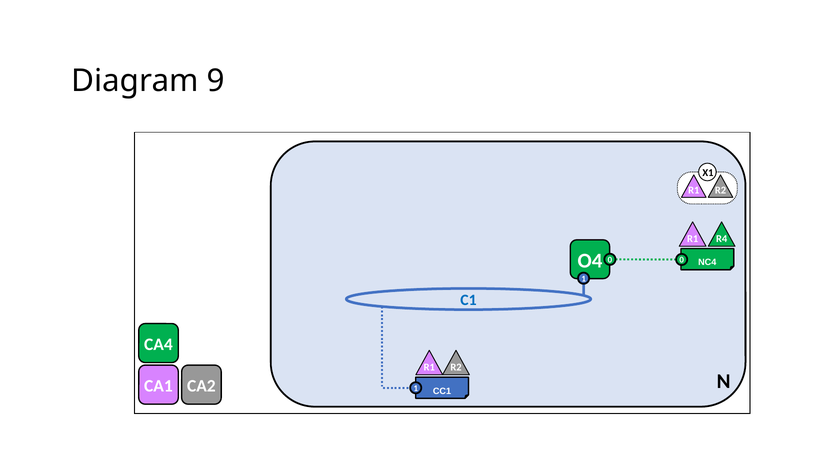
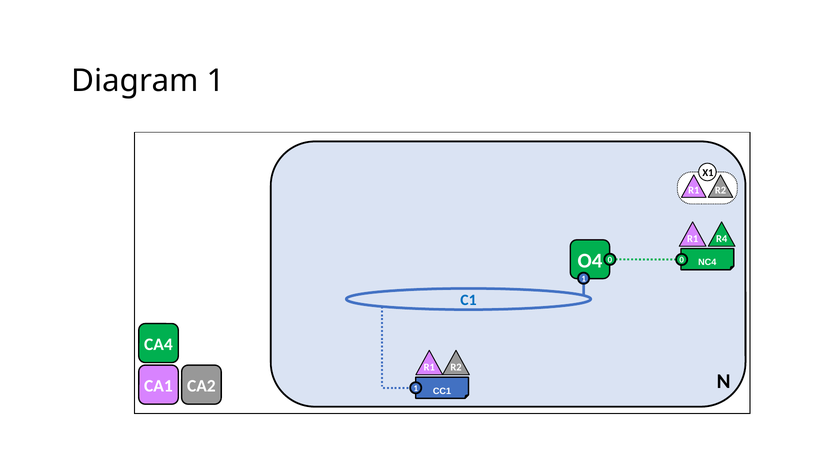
Diagram 9: 9 -> 1
